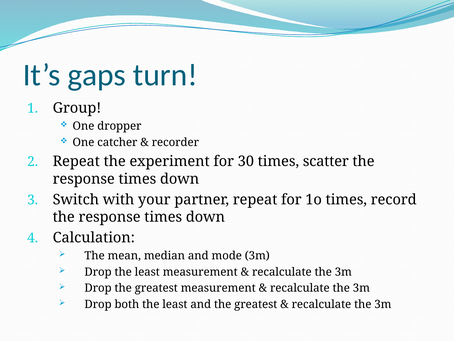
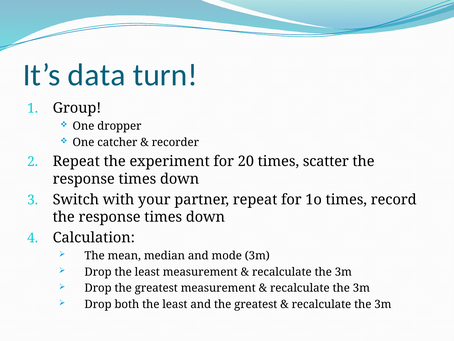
gaps: gaps -> data
30: 30 -> 20
